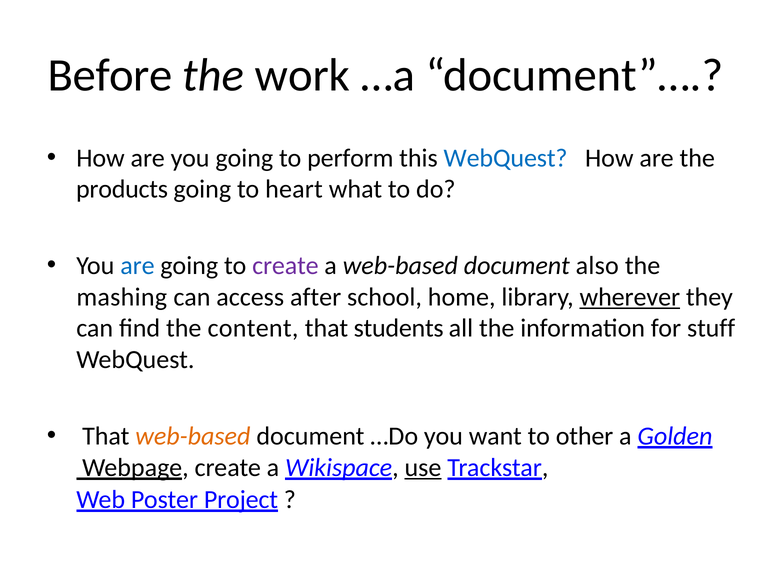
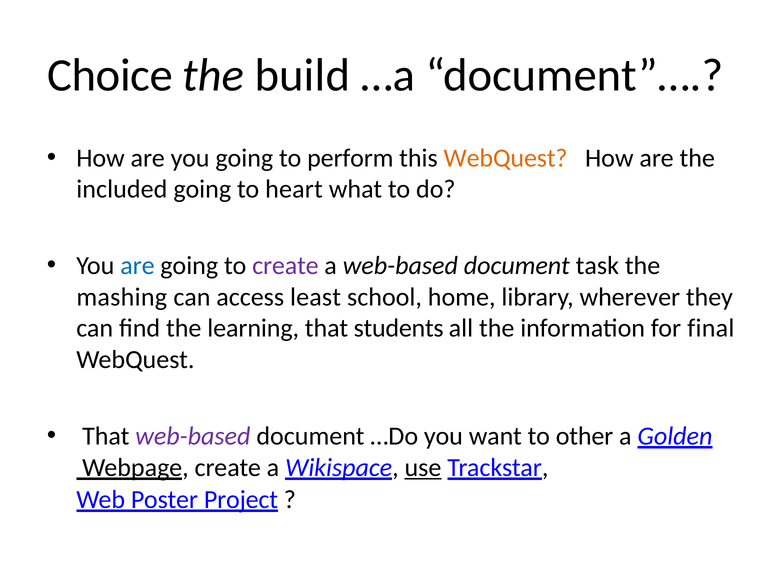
Before: Before -> Choice
work: work -> build
WebQuest at (506, 158) colour: blue -> orange
products: products -> included
also: also -> task
after: after -> least
wherever underline: present -> none
content: content -> learning
stuff: stuff -> final
web-based at (193, 436) colour: orange -> purple
